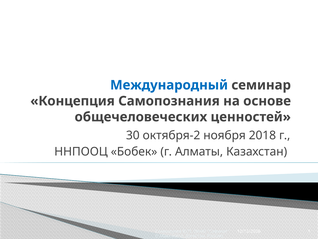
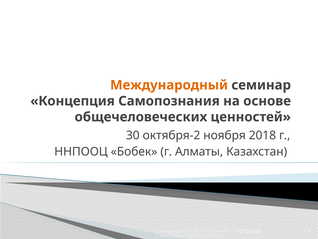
Международный colour: blue -> orange
